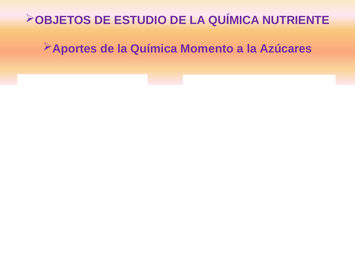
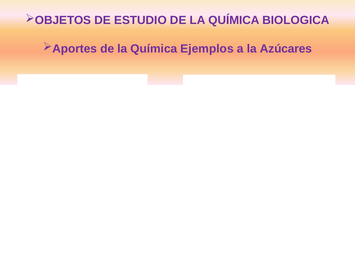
NUTRIENTE: NUTRIENTE -> BIOLOGICA
Momento: Momento -> Ejemplos
